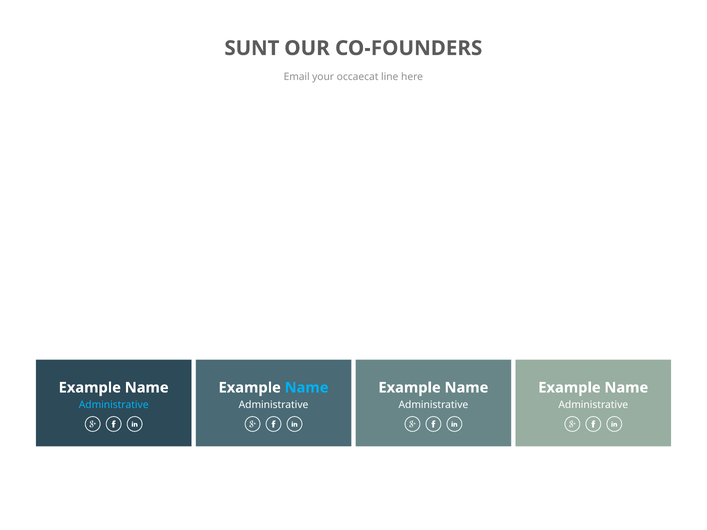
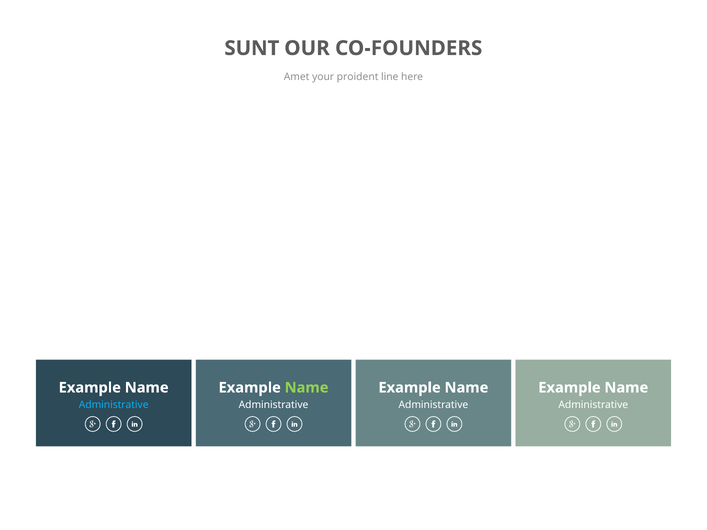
Email: Email -> Amet
occaecat: occaecat -> proident
Name at (307, 388) colour: light blue -> light green
